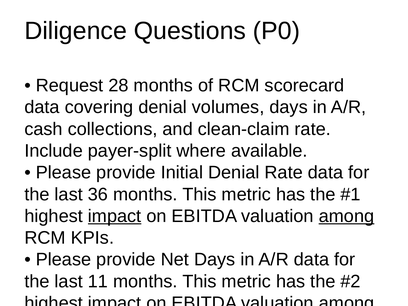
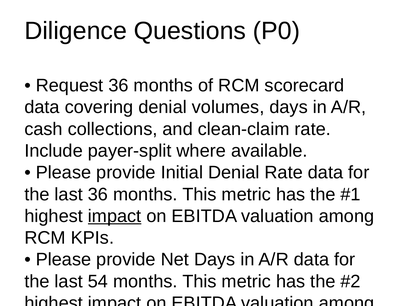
Request 28: 28 -> 36
among at (347, 216) underline: present -> none
11: 11 -> 54
